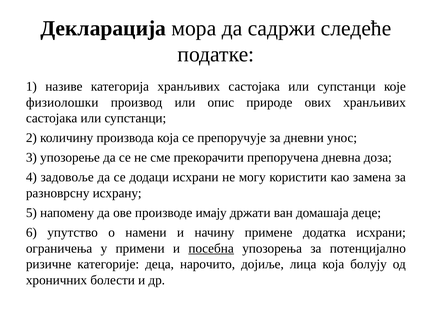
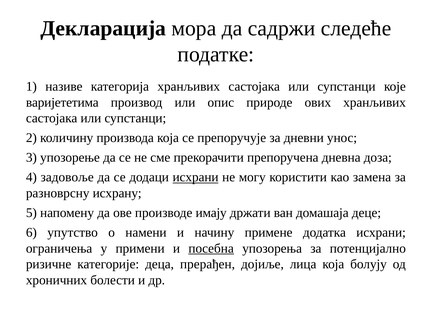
физиолошки: физиолошки -> варијететима
исхрани at (196, 177) underline: none -> present
нарочито: нарочито -> прерађен
